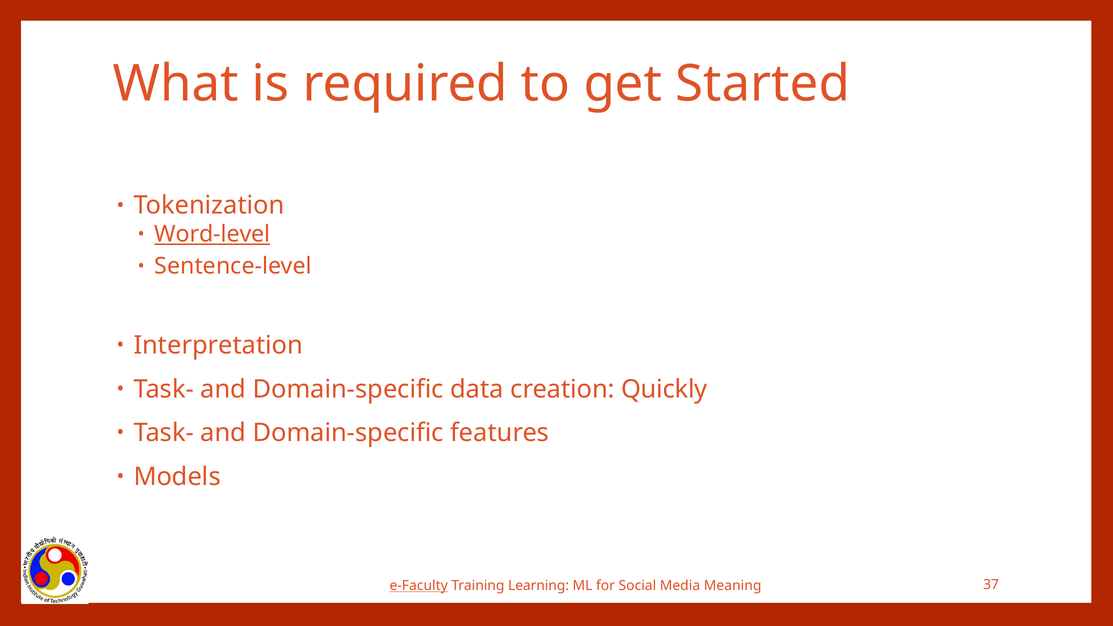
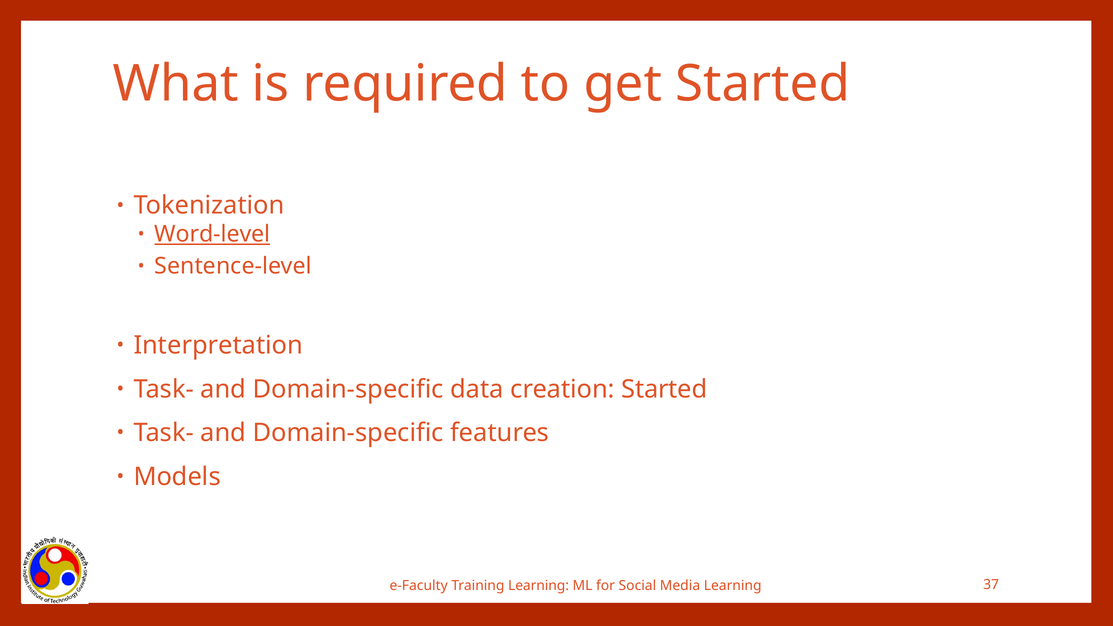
creation Quickly: Quickly -> Started
e-Faculty underline: present -> none
Media Meaning: Meaning -> Learning
